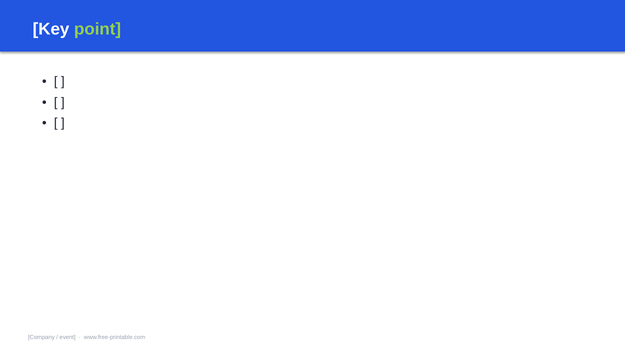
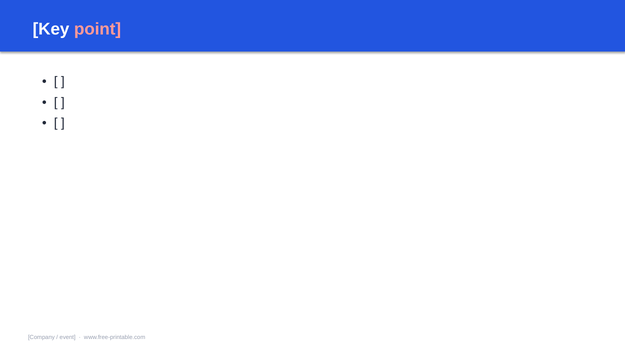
point colour: light green -> pink
